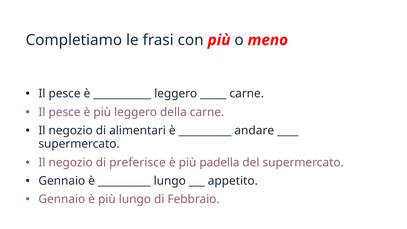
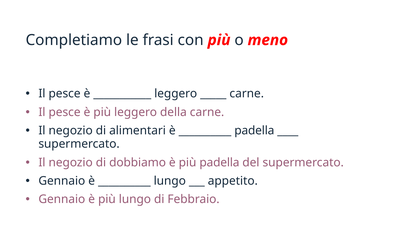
andare at (254, 131): andare -> padella
preferisce: preferisce -> dobbiamo
